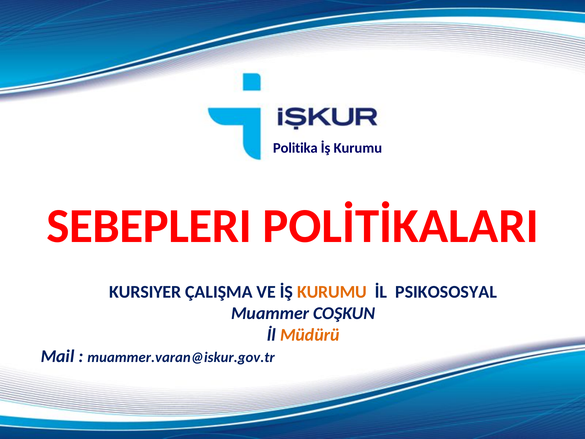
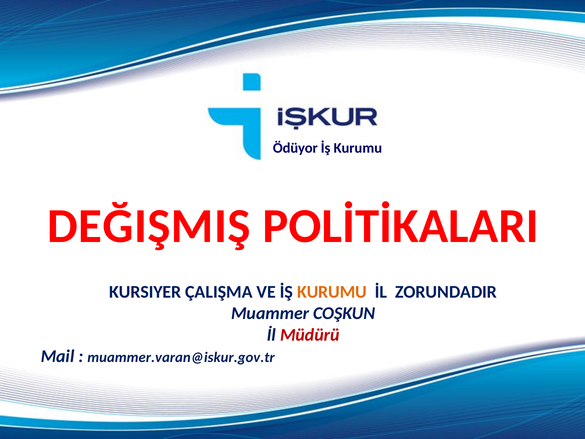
Politika: Politika -> Ödüyor
SEBEPLERI: SEBEPLERI -> DEĞIŞMIŞ
PSIKOSOSYAL: PSIKOSOSYAL -> ZORUNDADIR
Müdürü colour: orange -> red
